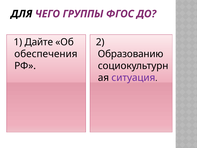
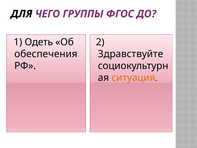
Дайте: Дайте -> Одеть
Образованию: Образованию -> Здравствуйте
ситуация colour: purple -> orange
